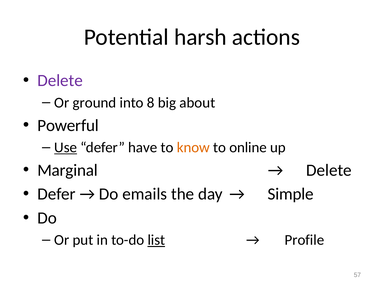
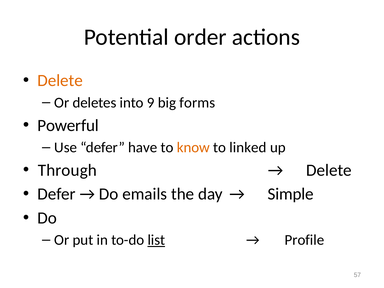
harsh: harsh -> order
Delete at (60, 81) colour: purple -> orange
ground: ground -> deletes
8: 8 -> 9
about: about -> forms
Use underline: present -> none
online: online -> linked
Marginal: Marginal -> Through
